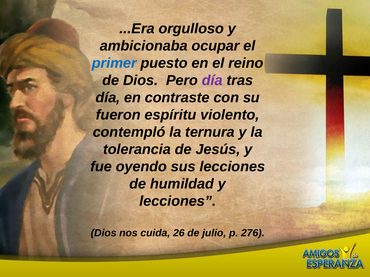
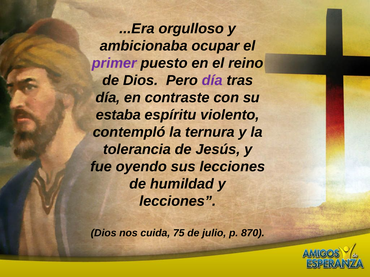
primer colour: blue -> purple
fueron: fueron -> estaba
26: 26 -> 75
276: 276 -> 870
